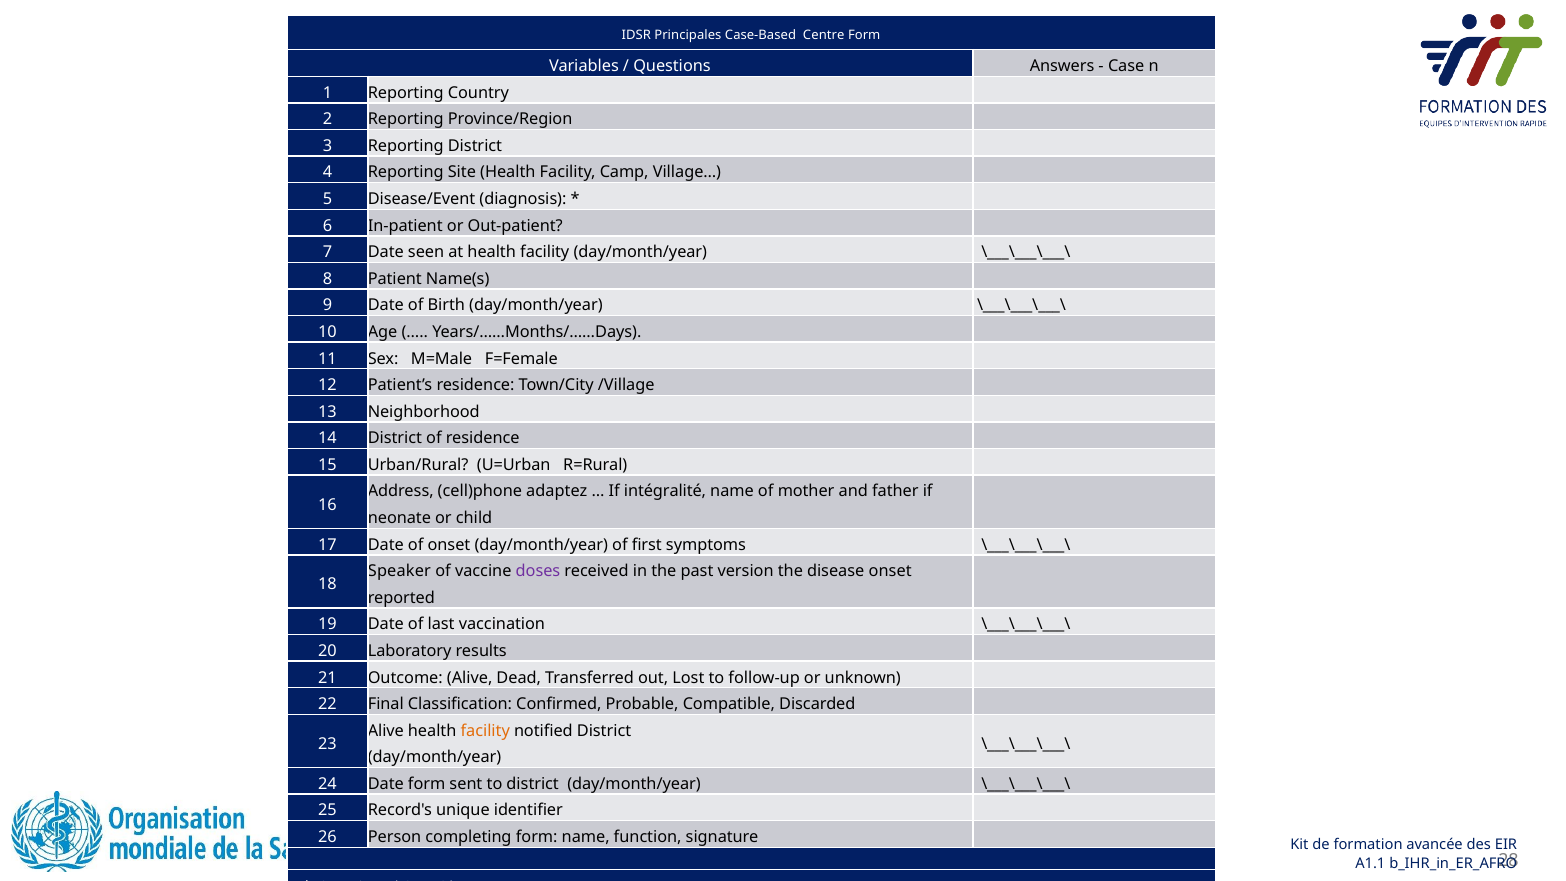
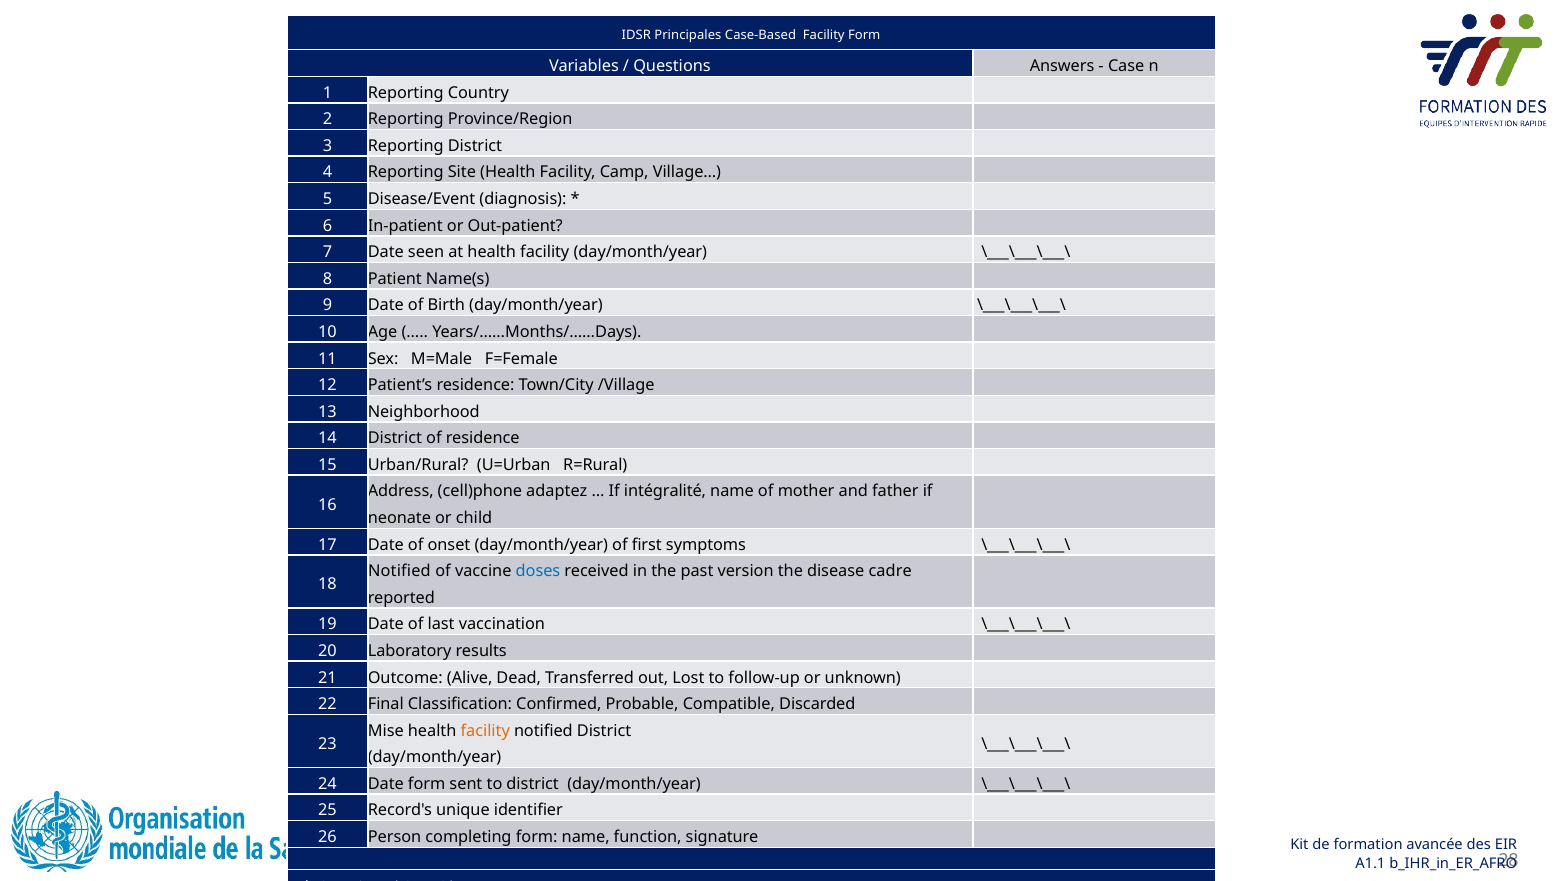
Case-Based Centre: Centre -> Facility
Speaker at (399, 571): Speaker -> Notified
doses colour: purple -> blue
disease onset: onset -> cadre
Alive at (386, 731): Alive -> Mise
